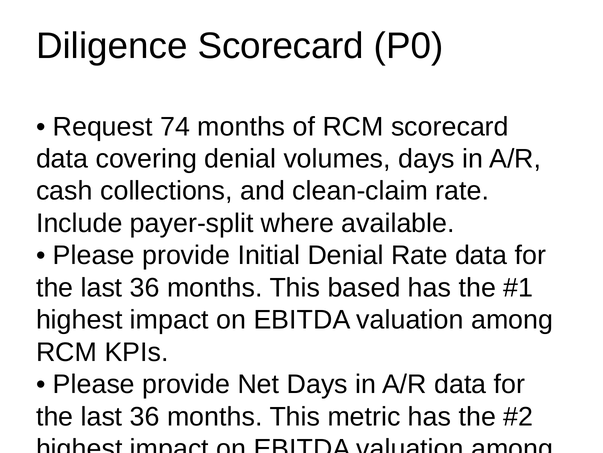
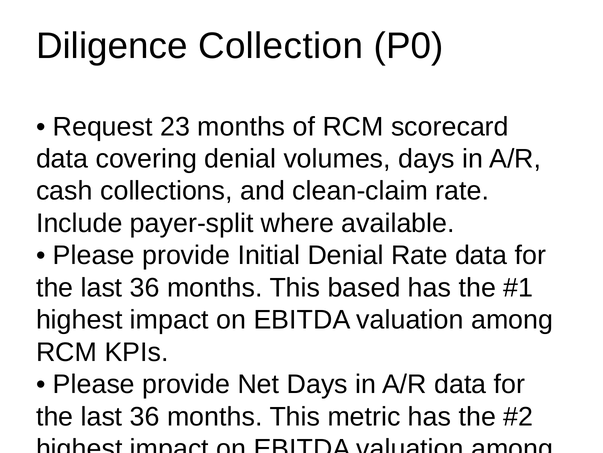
Diligence Scorecard: Scorecard -> Collection
74: 74 -> 23
